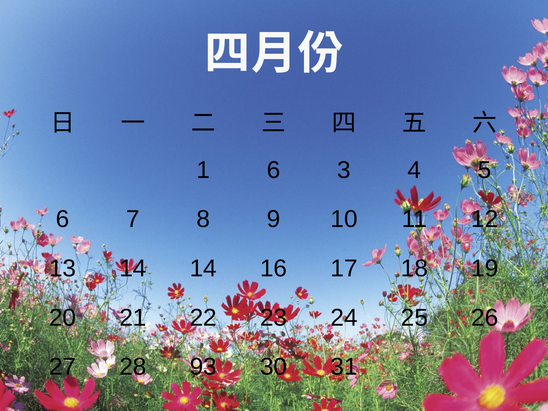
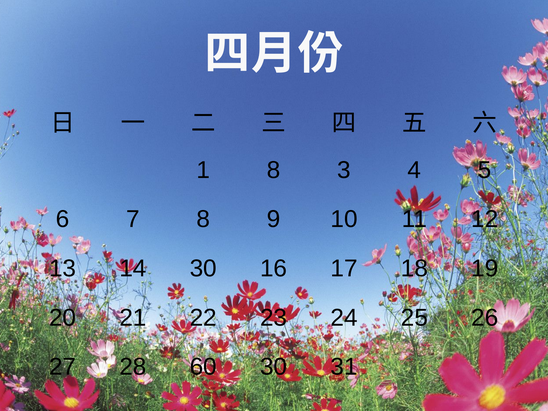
1 6: 6 -> 8
14 14: 14 -> 30
93: 93 -> 60
